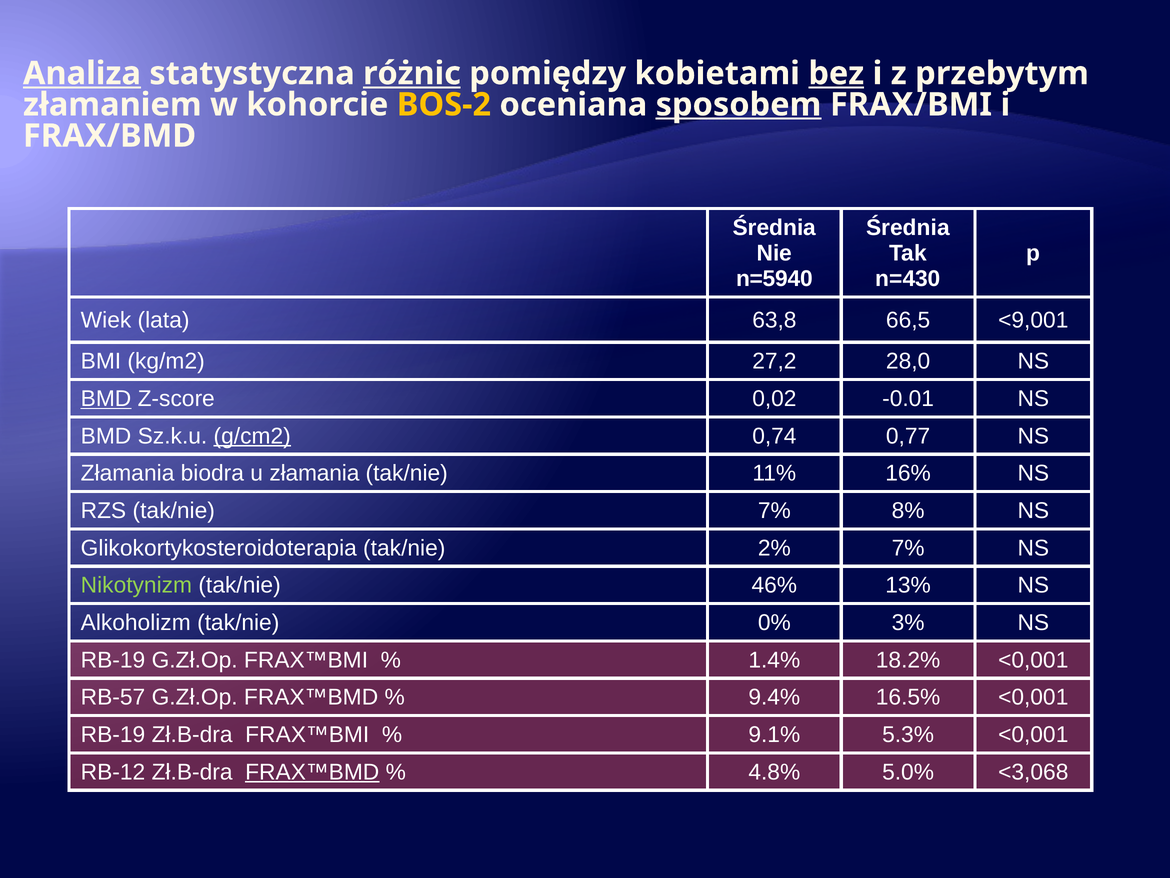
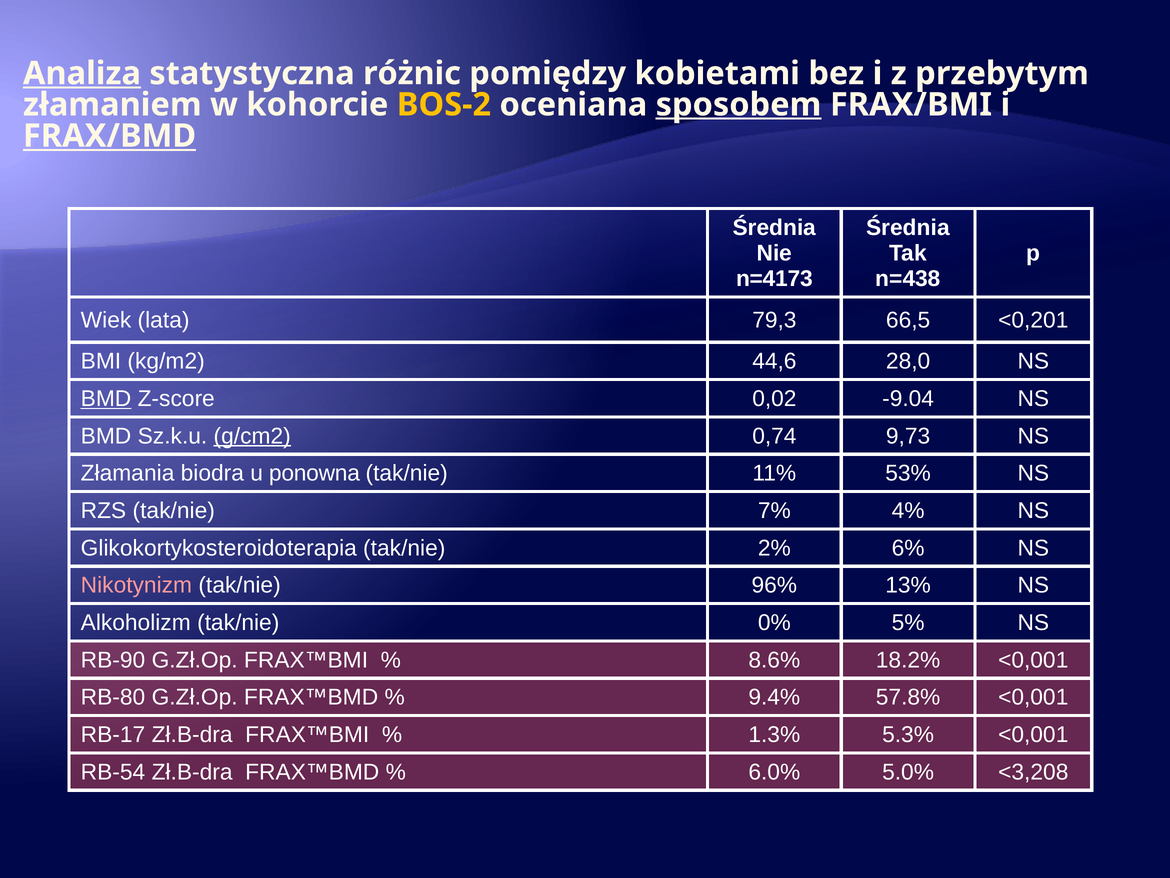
różnic underline: present -> none
bez underline: present -> none
FRAX/BMD underline: none -> present
n=5940: n=5940 -> n=4173
n=430: n=430 -> n=438
63,8: 63,8 -> 79,3
<9,001: <9,001 -> <0,201
27,2: 27,2 -> 44,6
-0.01: -0.01 -> -9.04
0,77: 0,77 -> 9,73
u złamania: złamania -> ponowna
16%: 16% -> 53%
8%: 8% -> 4%
2% 7%: 7% -> 6%
Nikotynizm colour: light green -> pink
46%: 46% -> 96%
3%: 3% -> 5%
RB-19 at (113, 660): RB-19 -> RB-90
1.4%: 1.4% -> 8.6%
RB-57: RB-57 -> RB-80
16.5%: 16.5% -> 57.8%
RB-19 at (113, 734): RB-19 -> RB-17
9.1%: 9.1% -> 1.3%
RB-12: RB-12 -> RB-54
FRAX™BMD at (312, 772) underline: present -> none
4.8%: 4.8% -> 6.0%
<3,068: <3,068 -> <3,208
